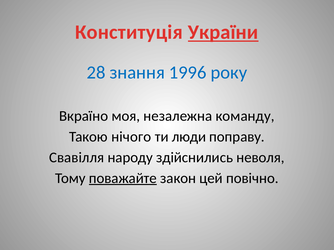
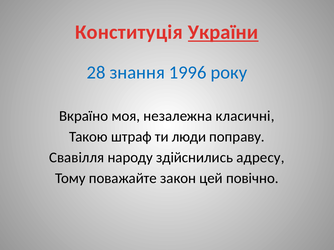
команду: команду -> класичні
нічого: нічого -> штраф
неволя: неволя -> адресу
поважайте underline: present -> none
